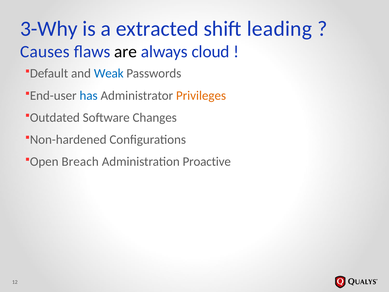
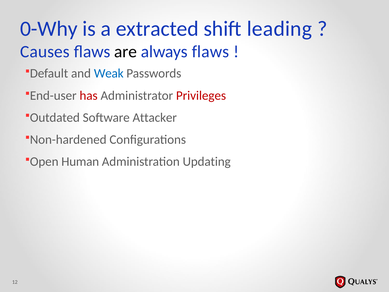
3-Why: 3-Why -> 0-Why
always cloud: cloud -> flaws
has colour: blue -> red
Privileges colour: orange -> red
Changes: Changes -> Attacker
Breach: Breach -> Human
Proactive: Proactive -> Updating
